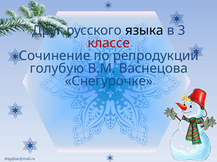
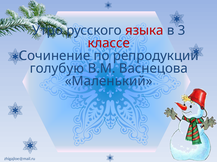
Друг: Друг -> Утро
языка colour: black -> red
Снегурочке: Снегурочке -> Маленький
